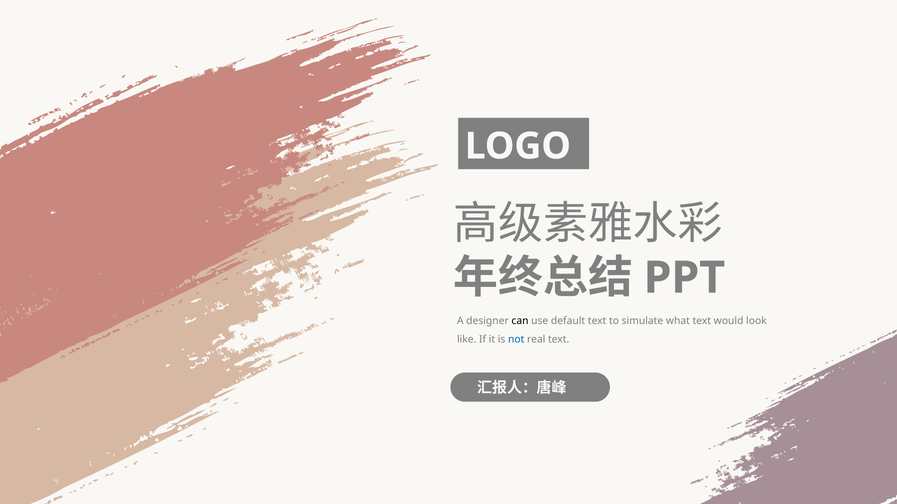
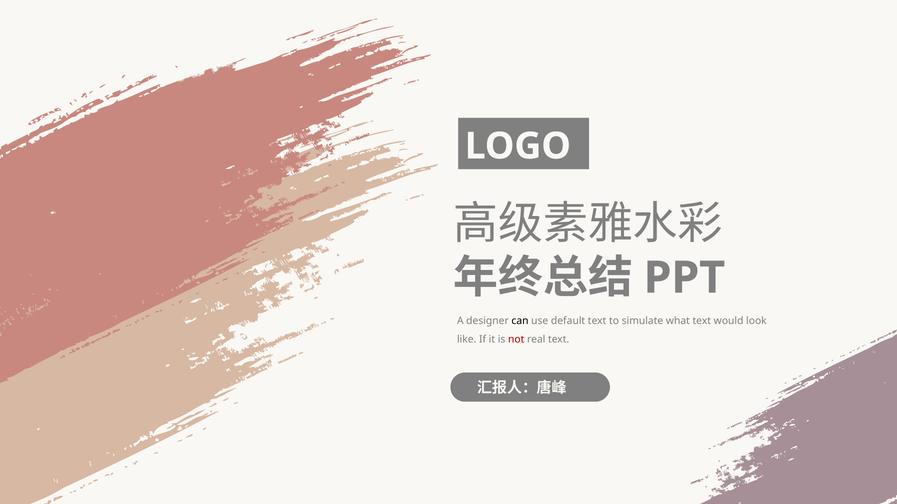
not colour: blue -> red
